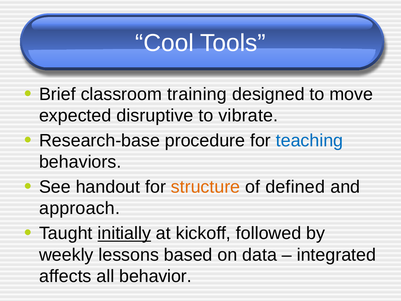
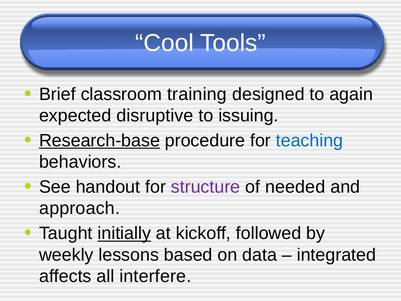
move: move -> again
vibrate: vibrate -> issuing
Research-base underline: none -> present
structure colour: orange -> purple
defined: defined -> needed
behavior: behavior -> interfere
